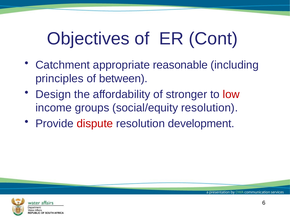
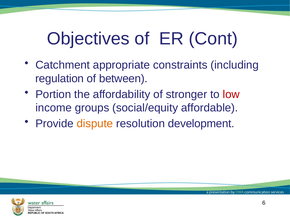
reasonable: reasonable -> constraints
principles: principles -> regulation
Design: Design -> Portion
social/equity resolution: resolution -> affordable
dispute colour: red -> orange
